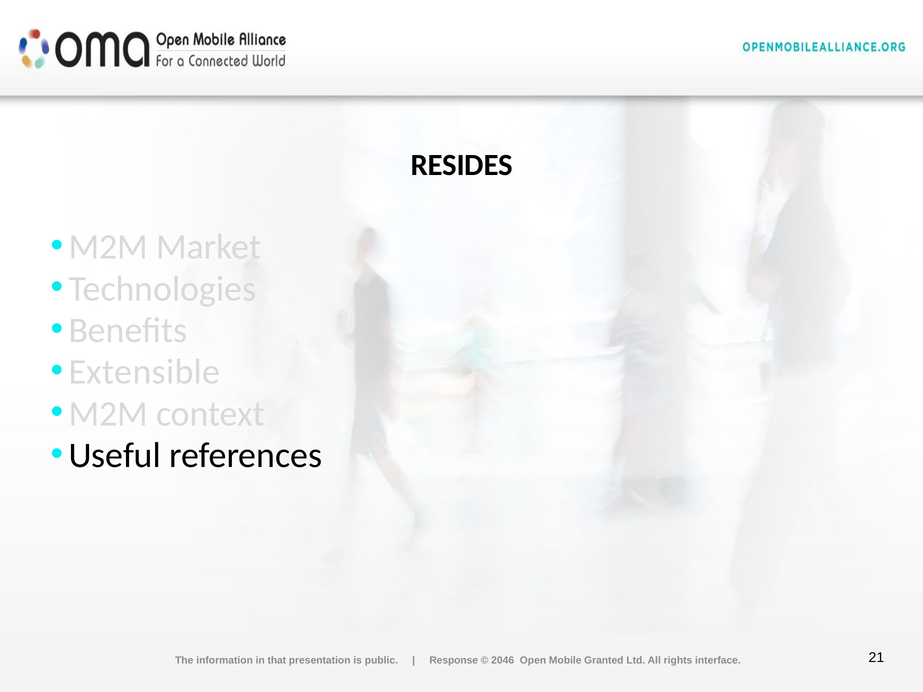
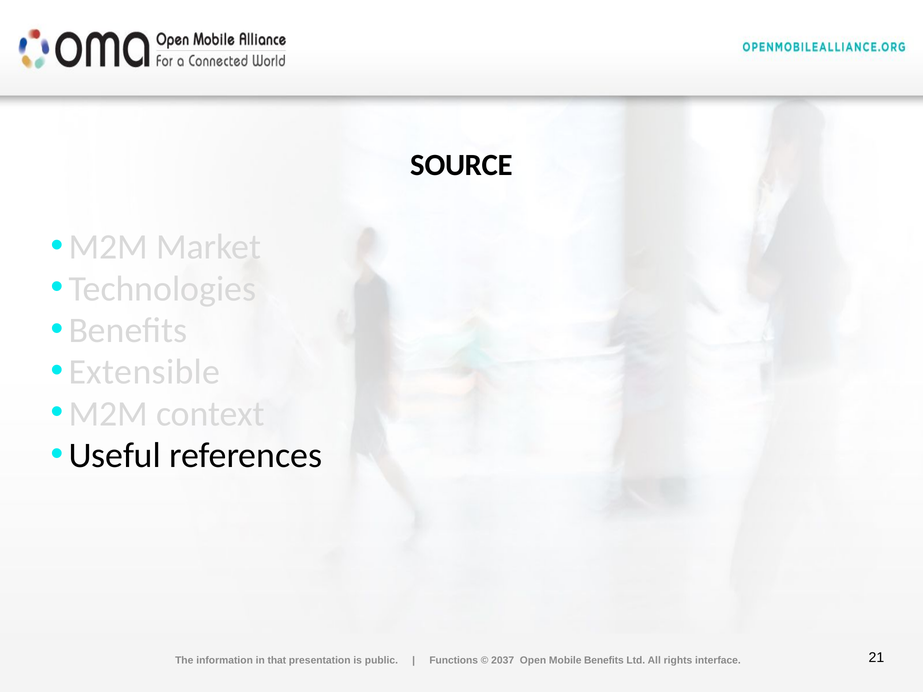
RESIDES: RESIDES -> SOURCE
Response: Response -> Functions
2046: 2046 -> 2037
Mobile Granted: Granted -> Benefits
